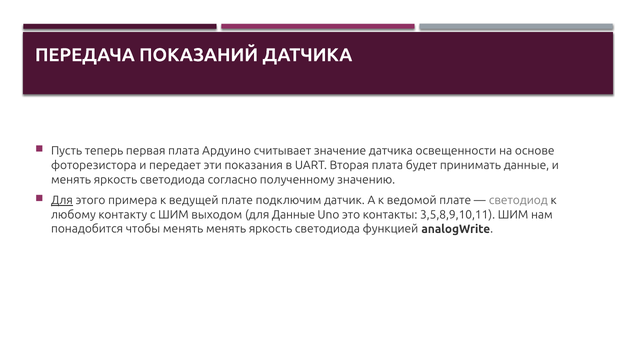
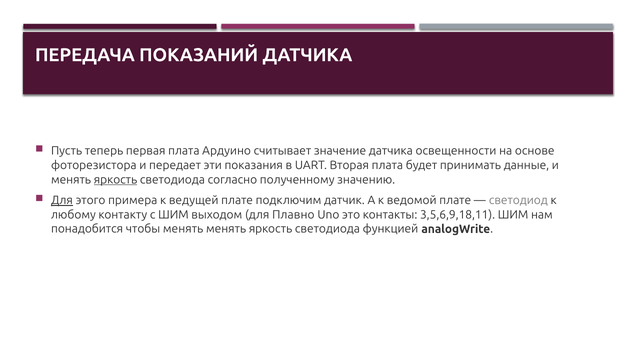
яркость at (115, 180) underline: none -> present
для Данные: Данные -> Плавно
3,5,8,9,10,11: 3,5,8,9,10,11 -> 3,5,6,9,18,11
